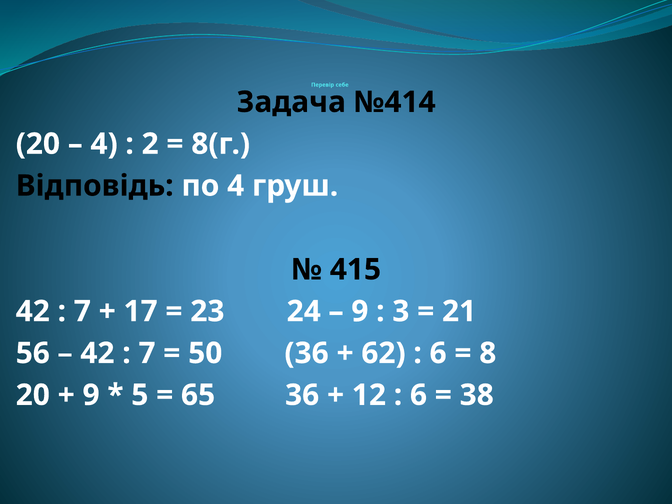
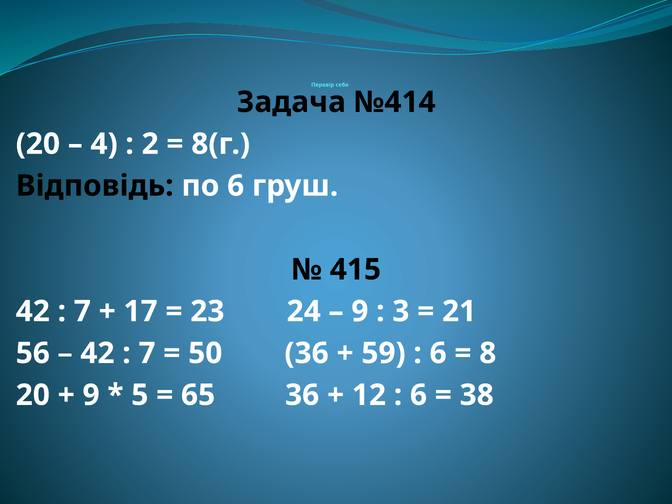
по 4: 4 -> 6
62: 62 -> 59
